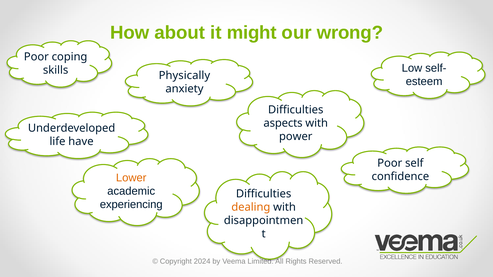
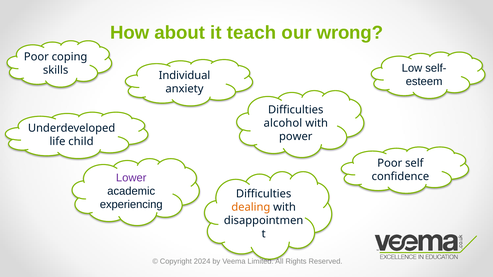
might: might -> teach
Physically: Physically -> Individual
aspects: aspects -> alcohol
have: have -> child
Lower colour: orange -> purple
